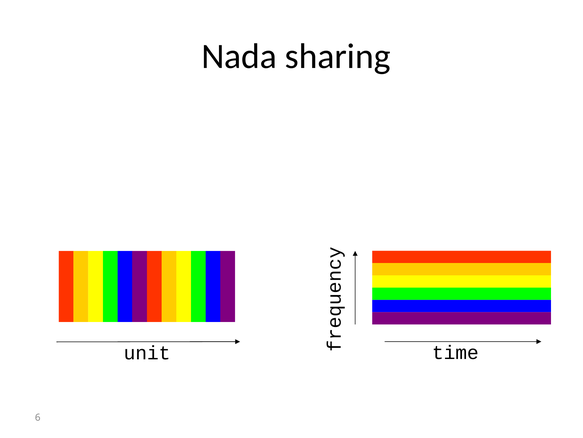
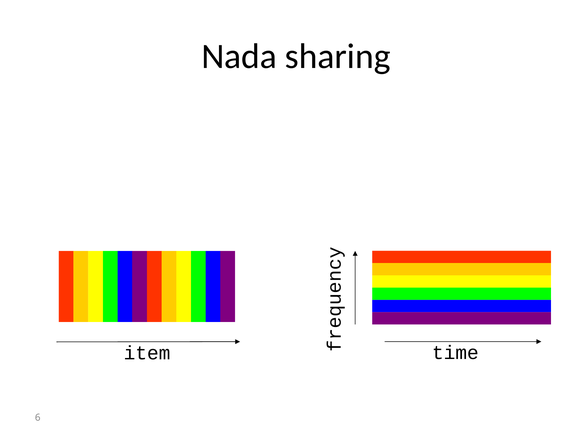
unit: unit -> item
